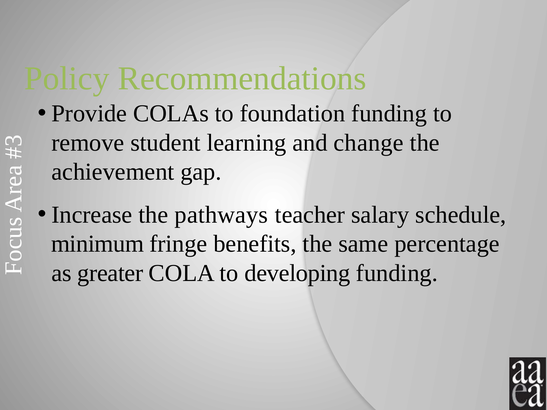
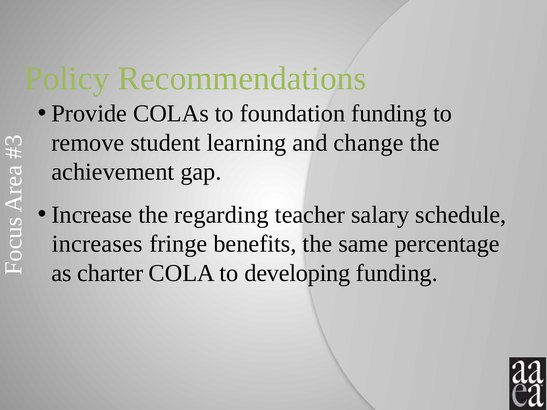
pathways: pathways -> regarding
minimum: minimum -> increases
greater: greater -> charter
